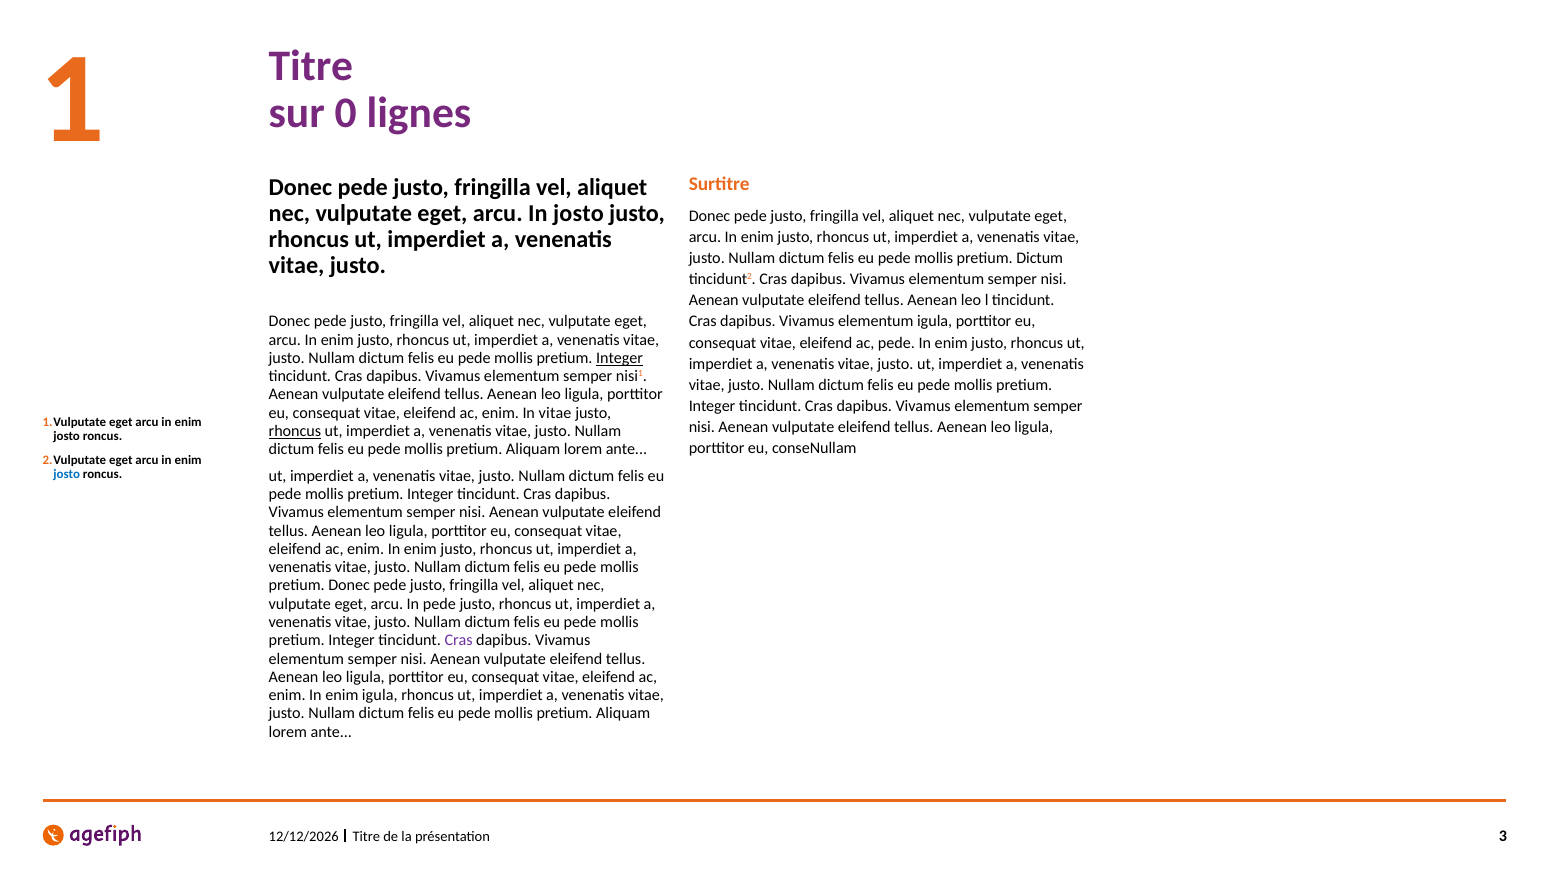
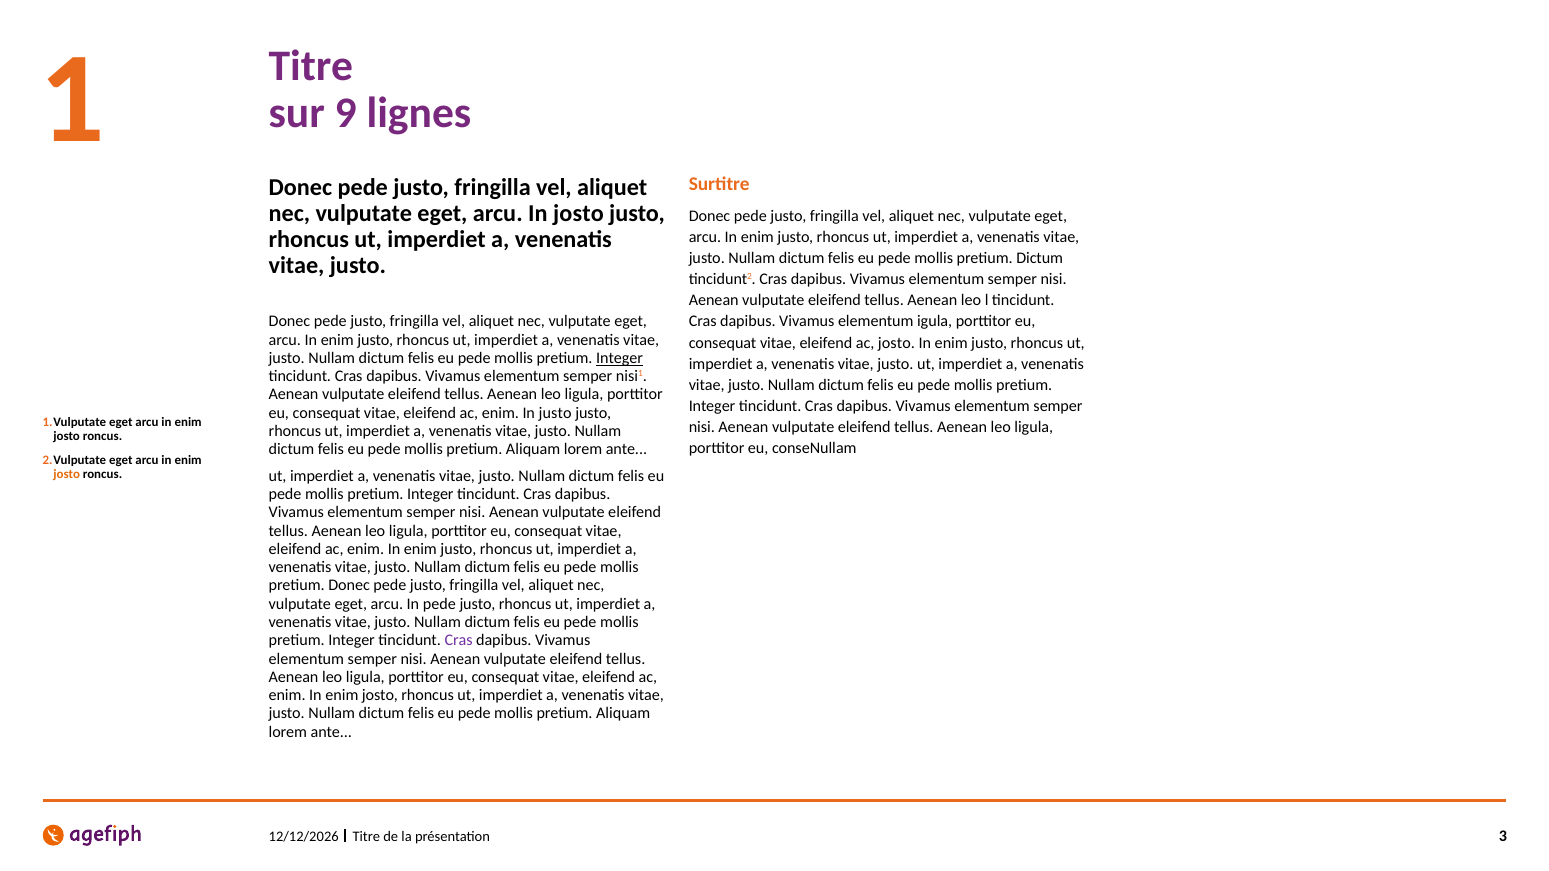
0: 0 -> 9
ac pede: pede -> josto
In vitae: vitae -> justo
rhoncus at (295, 431) underline: present -> none
josto at (67, 474) colour: blue -> orange
enim In enim igula: igula -> josto
